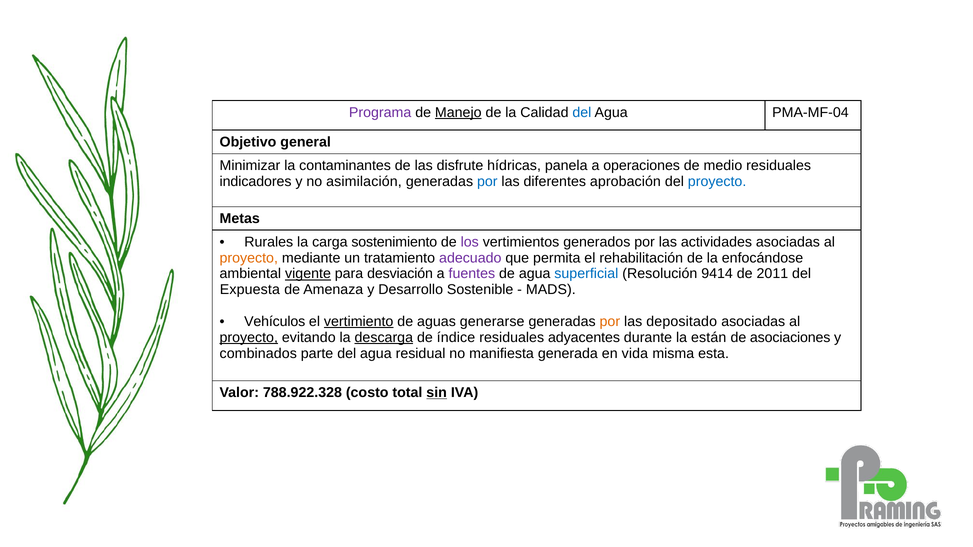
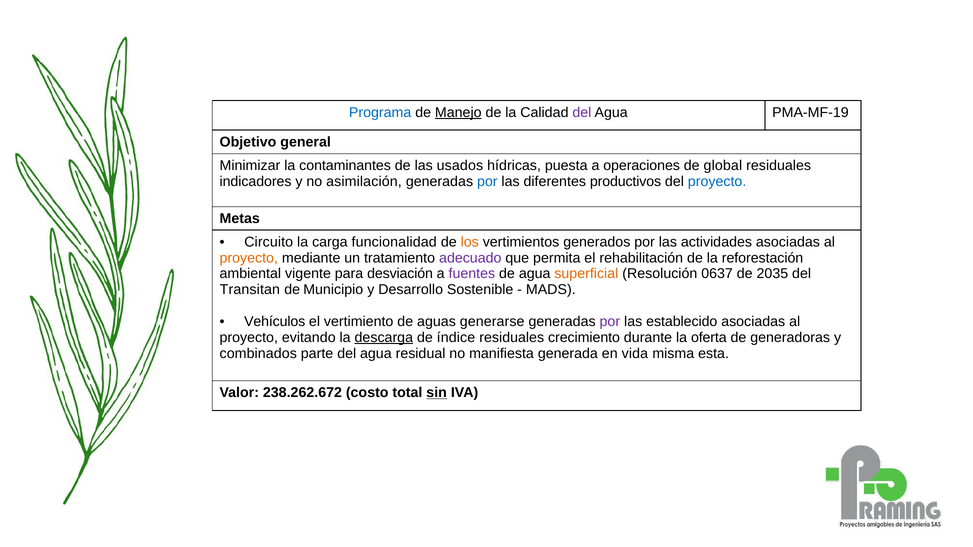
Programa colour: purple -> blue
del at (582, 112) colour: blue -> purple
PMA-MF-04: PMA-MF-04 -> PMA-MF-19
disfrute: disfrute -> usados
panela: panela -> puesta
medio: medio -> global
aprobación: aprobación -> productivos
Rurales: Rurales -> Circuito
sostenimiento: sostenimiento -> funcionalidad
los colour: purple -> orange
enfocándose: enfocándose -> reforestación
vigente underline: present -> none
superficial colour: blue -> orange
9414: 9414 -> 0637
2011: 2011 -> 2035
Expuesta: Expuesta -> Transitan
Amenaza: Amenaza -> Municipio
vertimiento underline: present -> none
por at (610, 322) colour: orange -> purple
depositado: depositado -> establecido
proyecto at (249, 338) underline: present -> none
adyacentes: adyacentes -> crecimiento
están: están -> oferta
asociaciones: asociaciones -> generadoras
788.922.328: 788.922.328 -> 238.262.672
